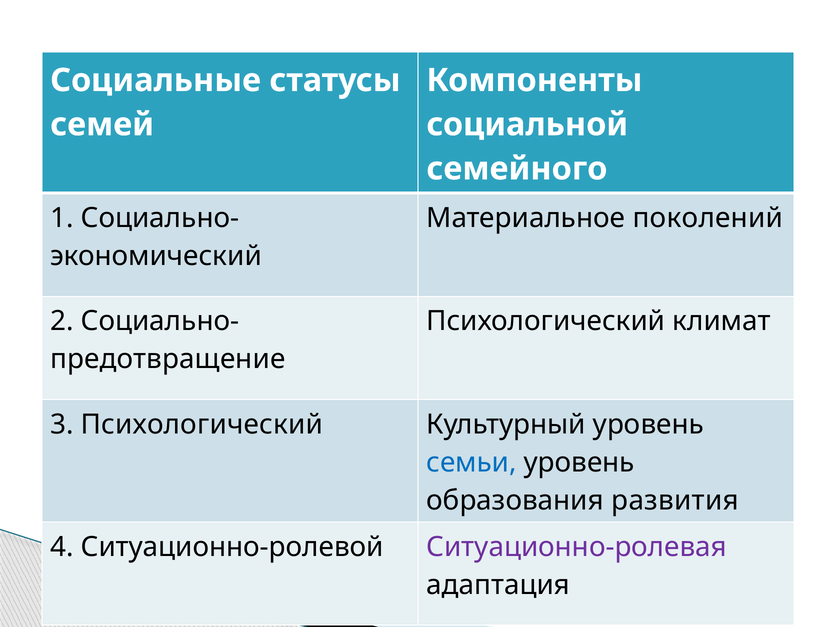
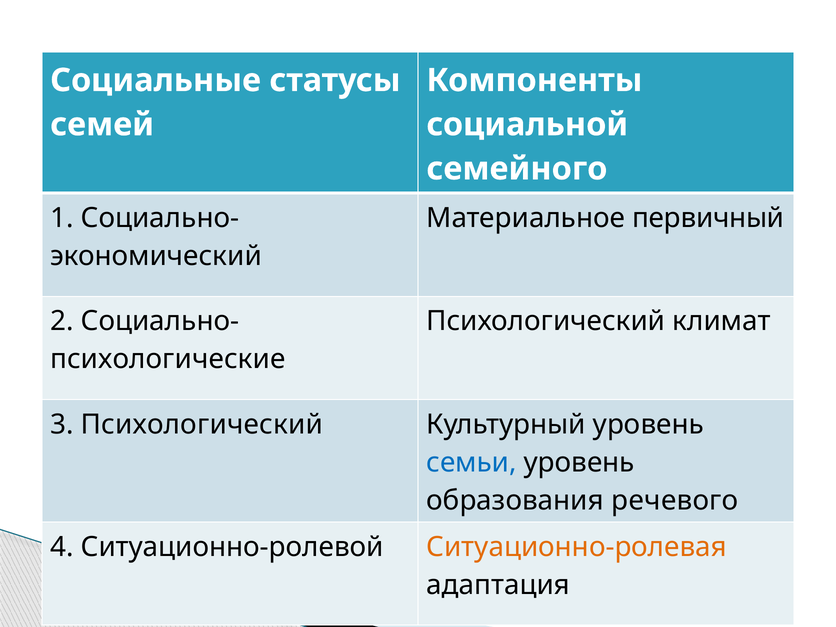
поколений: поколений -> первичный
предотвращение: предотвращение -> психологические
развития: развития -> речевого
Ситуационно-ролевая colour: purple -> orange
